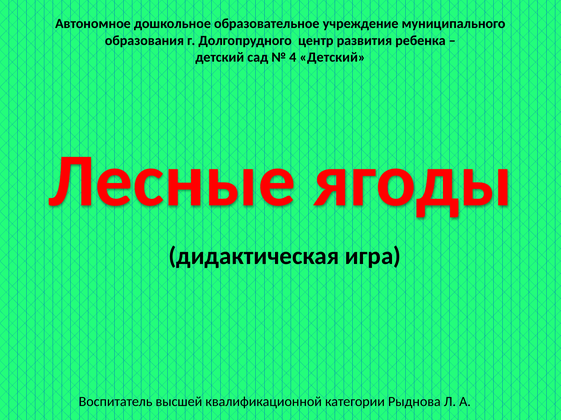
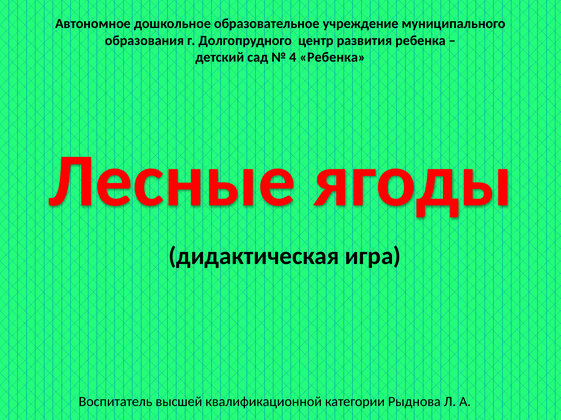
4 Детский: Детский -> Ребенка
